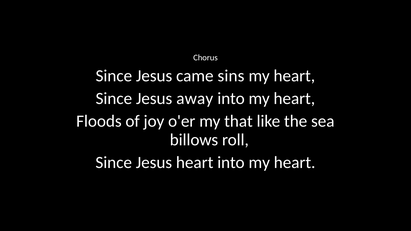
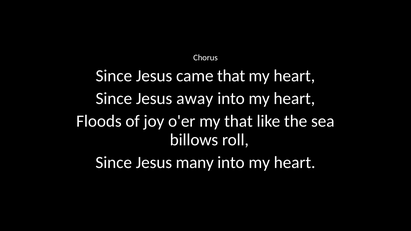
came sins: sins -> that
Jesus heart: heart -> many
